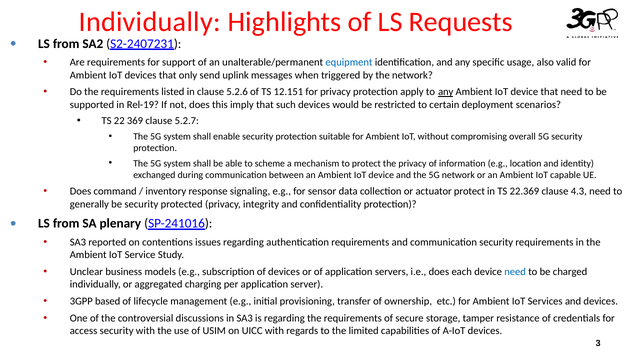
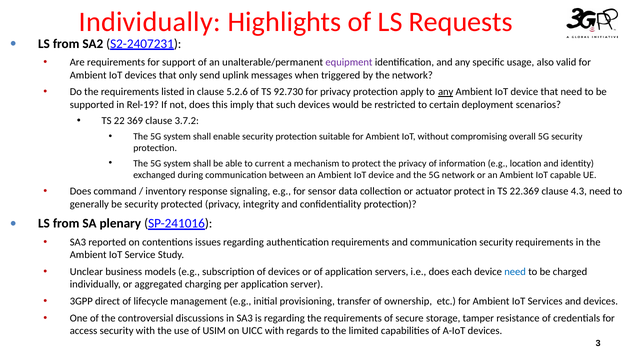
equipment colour: blue -> purple
12.151: 12.151 -> 92.730
5.2.7: 5.2.7 -> 3.7.2
scheme: scheme -> current
based: based -> direct
